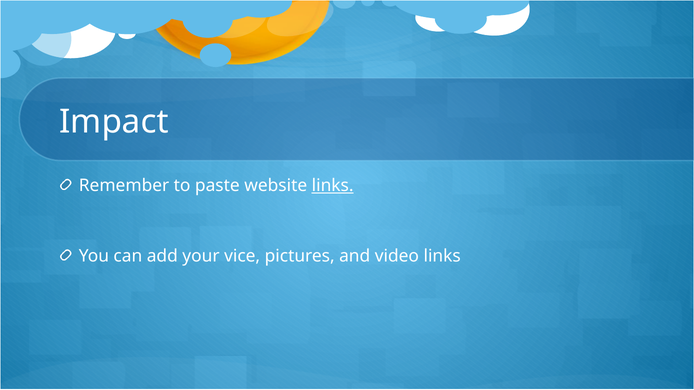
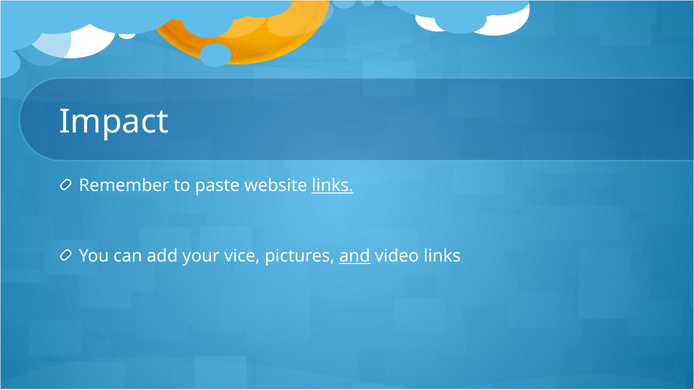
and underline: none -> present
